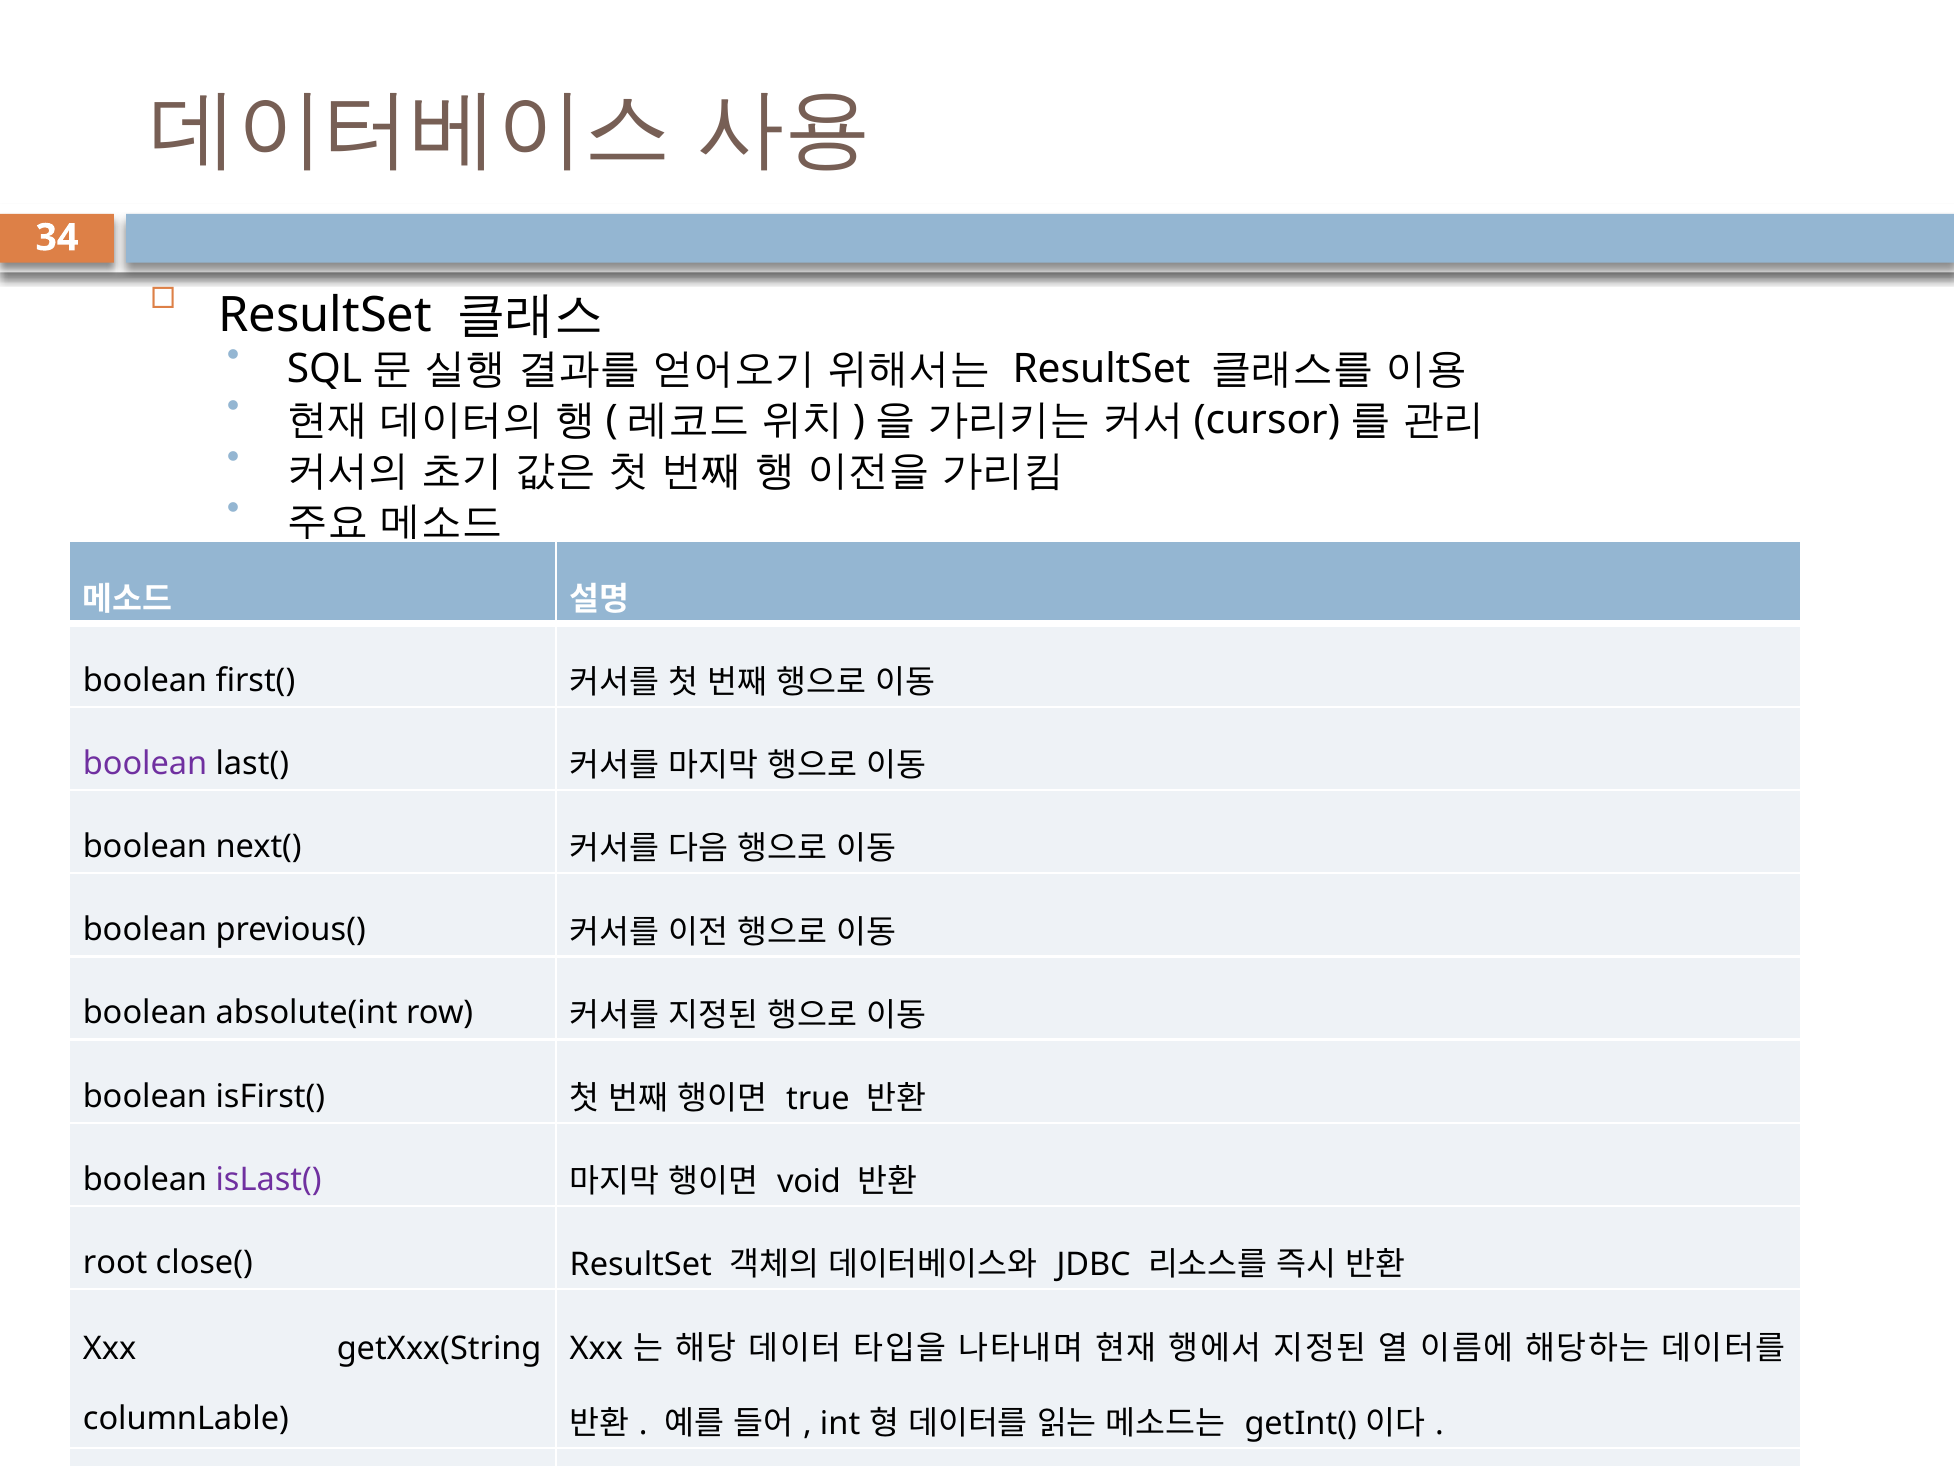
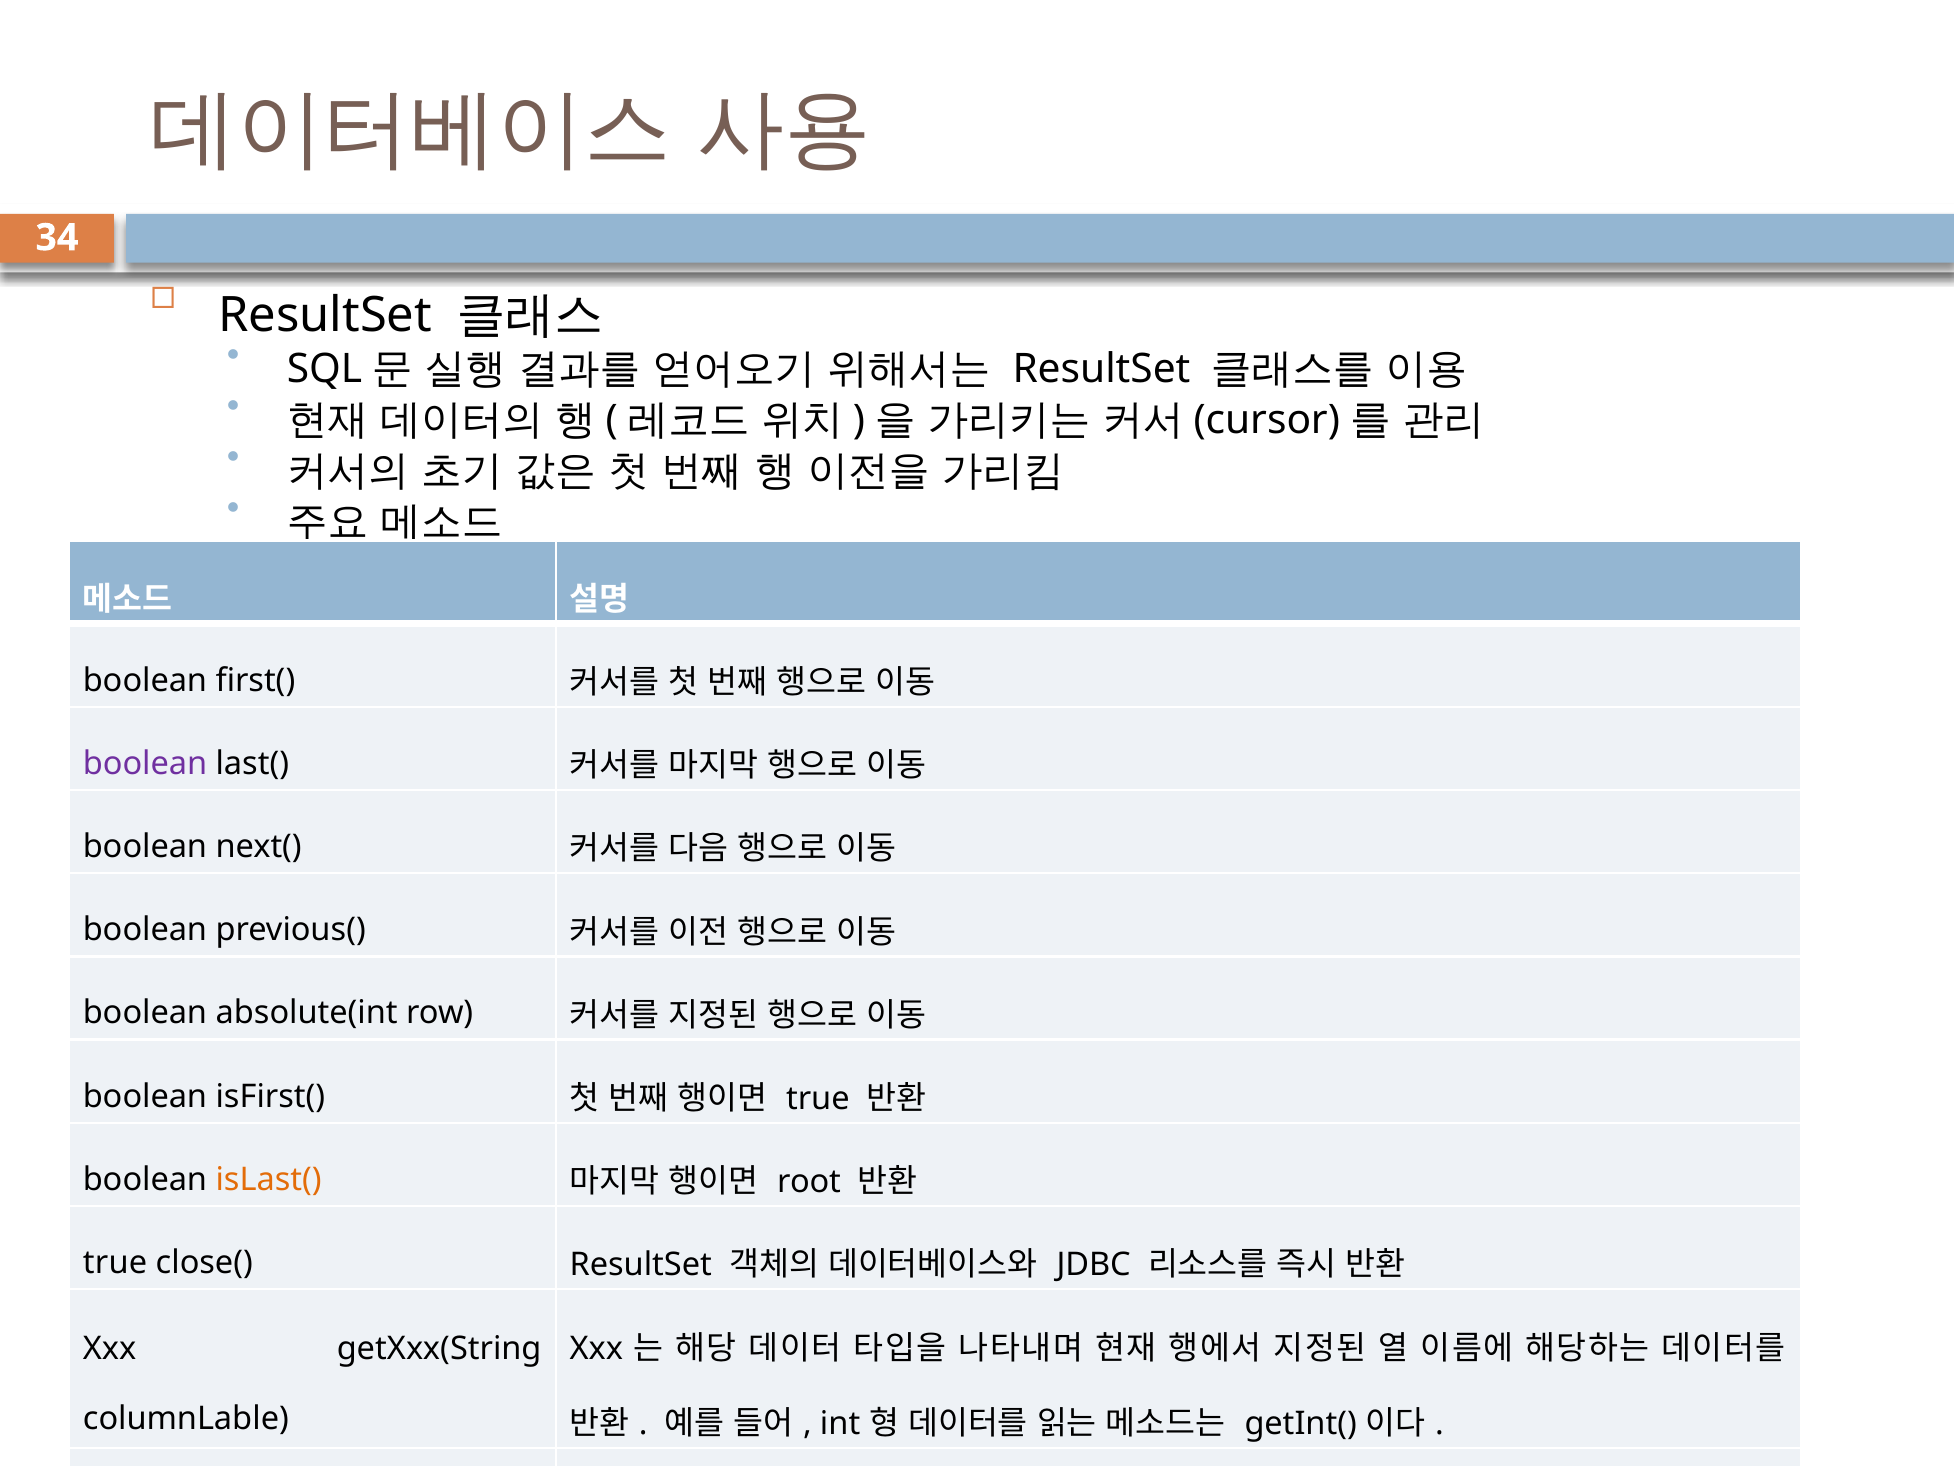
isLast( colour: purple -> orange
void: void -> root
root at (115, 1262): root -> true
